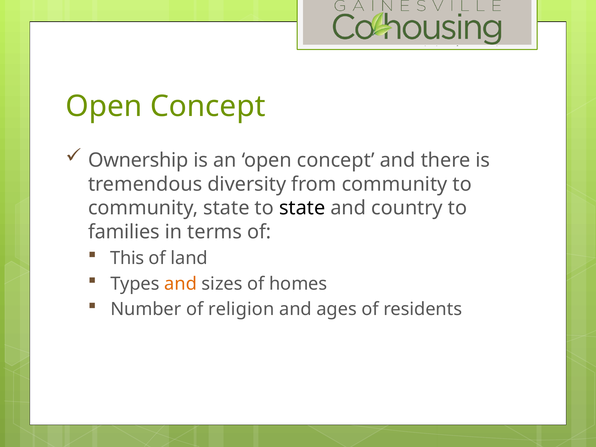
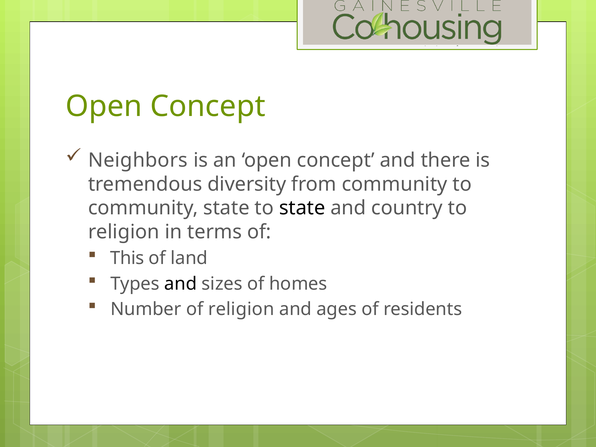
Ownership: Ownership -> Neighbors
families at (124, 232): families -> religion
and at (181, 284) colour: orange -> black
